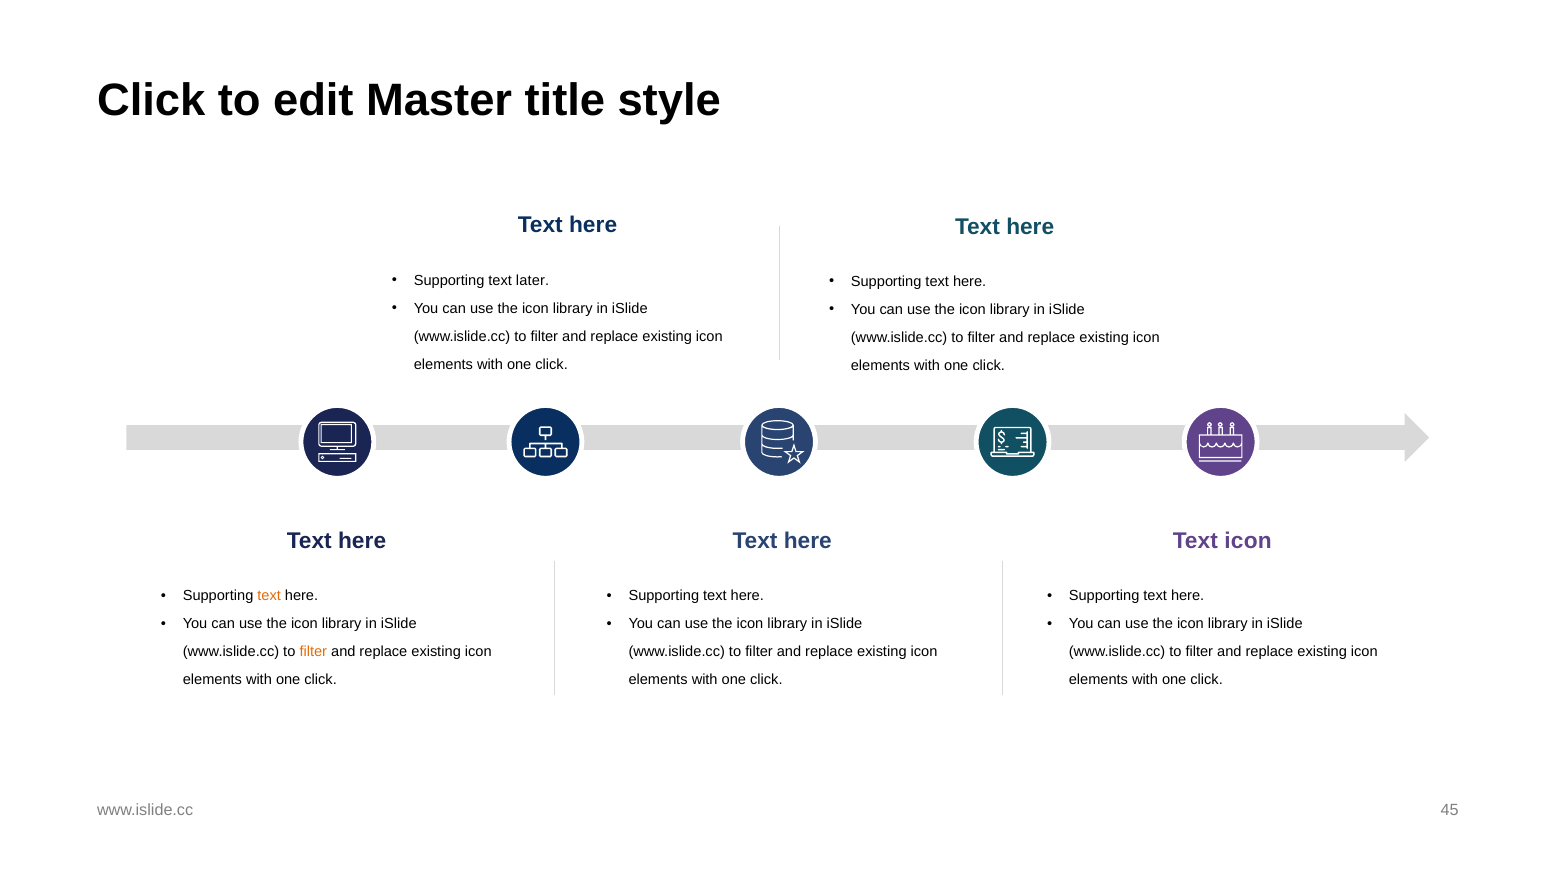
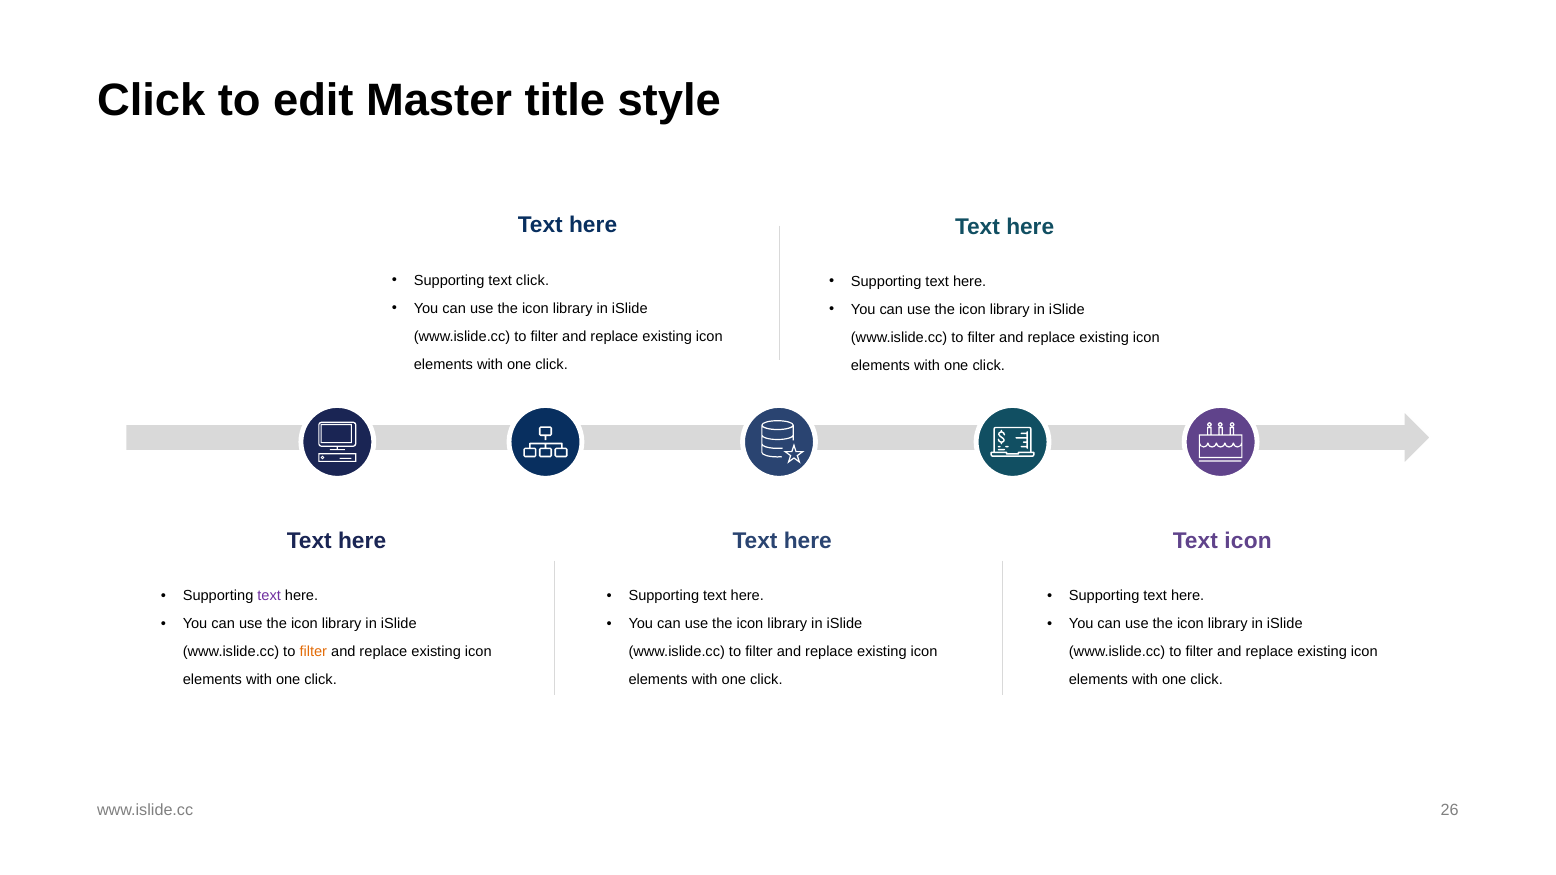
text later: later -> click
text at (269, 596) colour: orange -> purple
45: 45 -> 26
